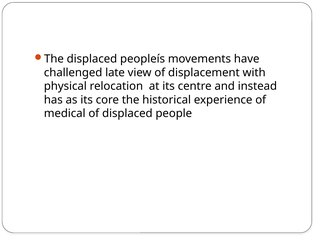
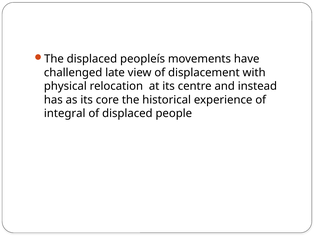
medical: medical -> integral
